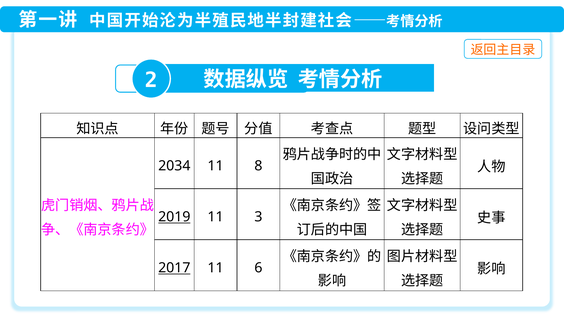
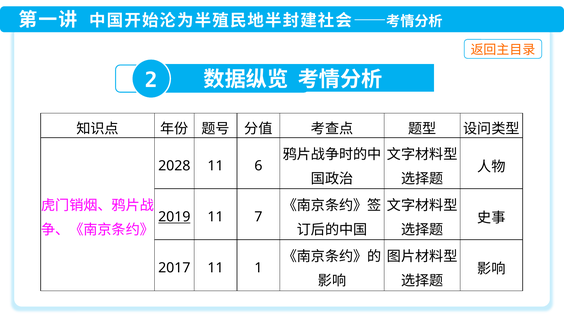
2034: 2034 -> 2028
8: 8 -> 6
3: 3 -> 7
2017 underline: present -> none
6: 6 -> 1
